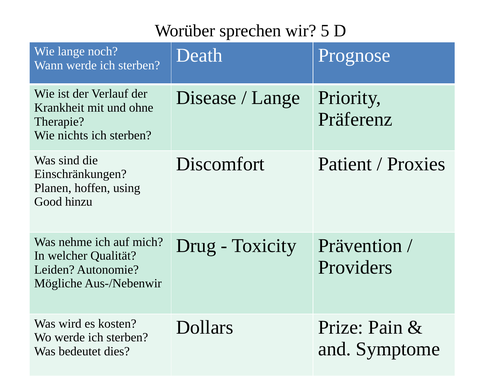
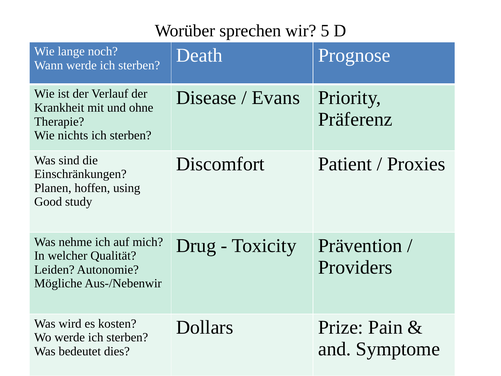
Lange at (276, 98): Lange -> Evans
hinzu: hinzu -> study
